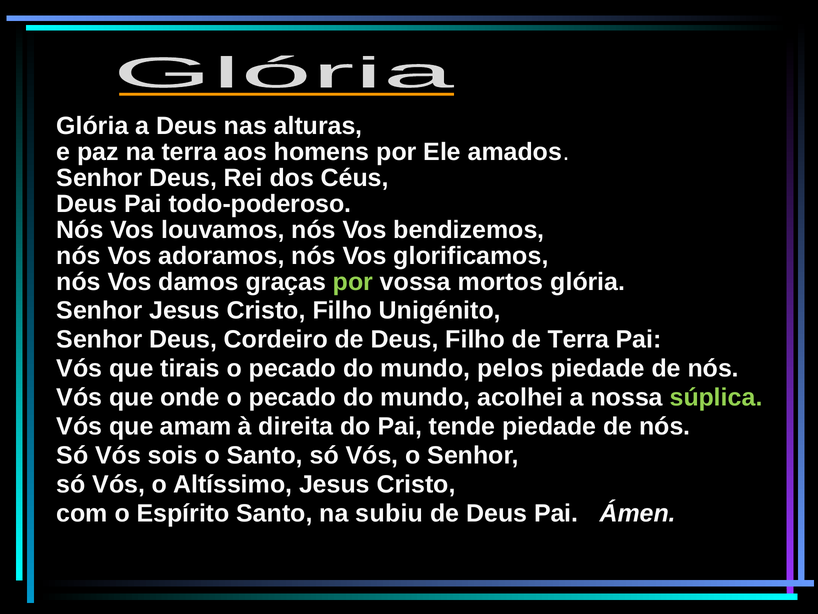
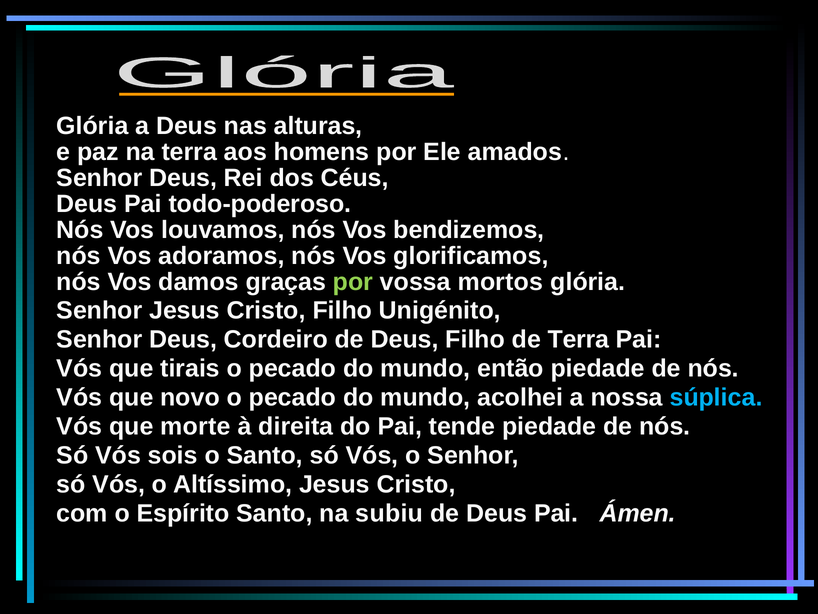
pelos: pelos -> então
onde: onde -> novo
súplica colour: light green -> light blue
amam: amam -> morte
